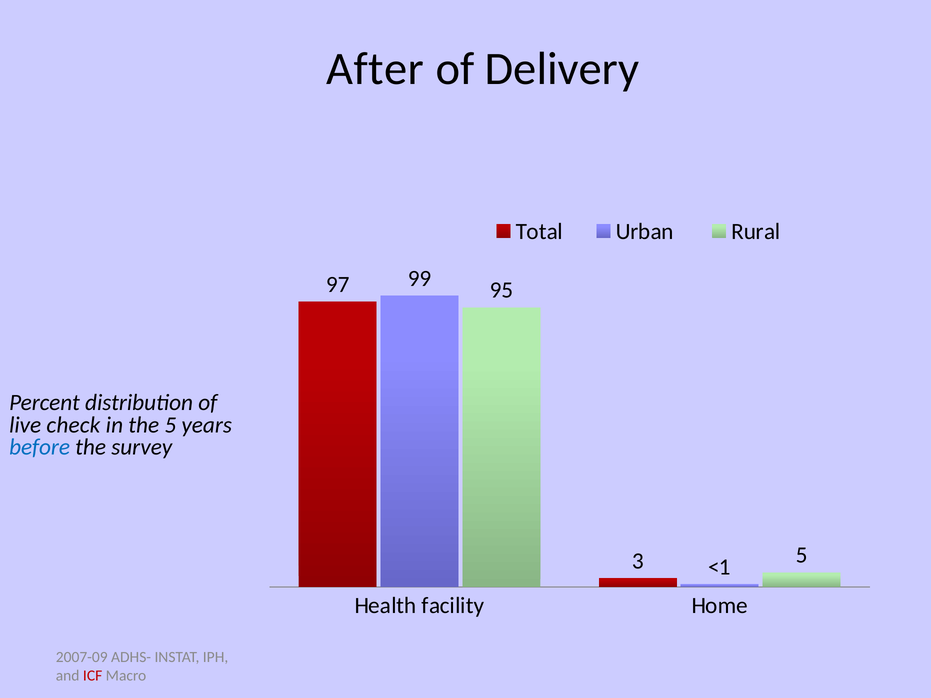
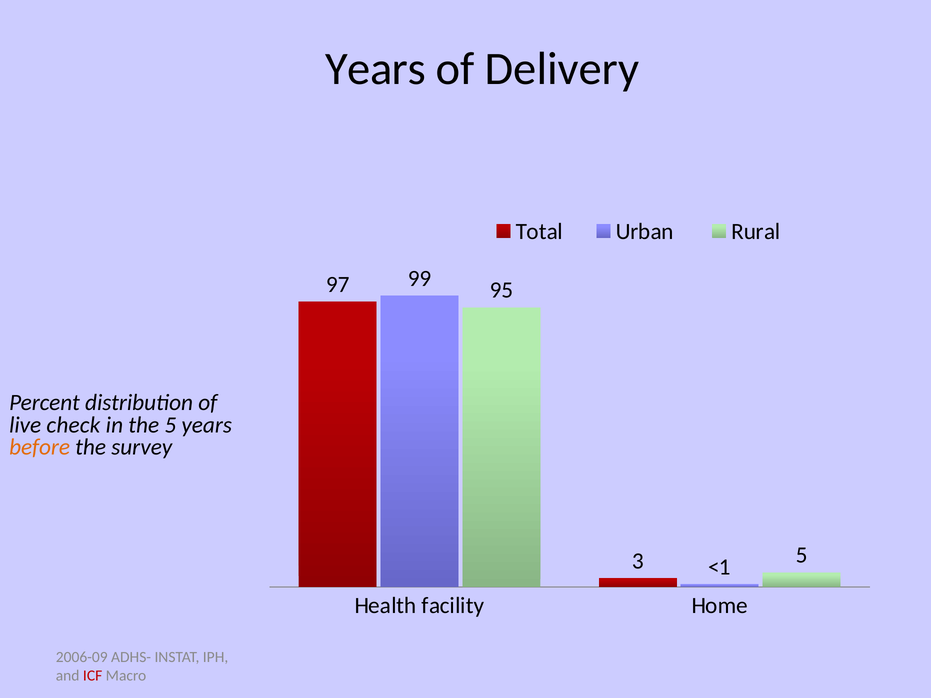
After at (375, 69): After -> Years
before colour: blue -> orange
2007-09: 2007-09 -> 2006-09
